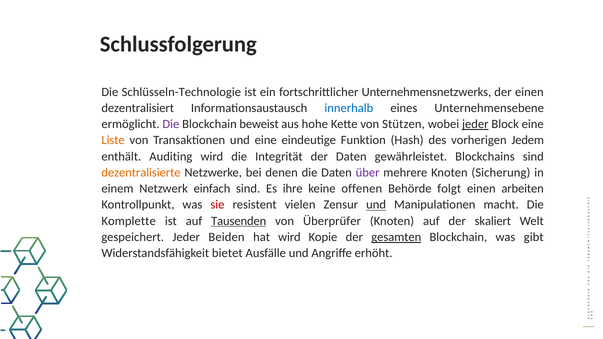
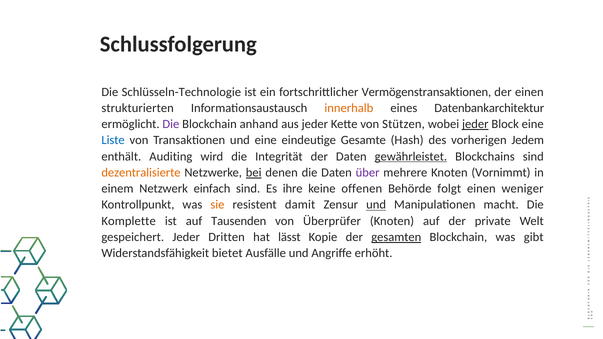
Unternehmensnetzwerks: Unternehmensnetzwerks -> Vermögenstransaktionen
dezentralisiert: dezentralisiert -> strukturierten
innerhalb colour: blue -> orange
Unternehmensebene: Unternehmensebene -> Datenbankarchitektur
beweist: beweist -> anhand
aus hohe: hohe -> jeder
Liste colour: orange -> blue
Funktion: Funktion -> Gesamte
gewährleistet underline: none -> present
bei underline: none -> present
Sicherung: Sicherung -> Vornimmt
arbeiten: arbeiten -> weniger
sie colour: red -> orange
vielen: vielen -> damit
Tausenden underline: present -> none
skaliert: skaliert -> private
Beiden: Beiden -> Dritten
hat wird: wird -> lässt
